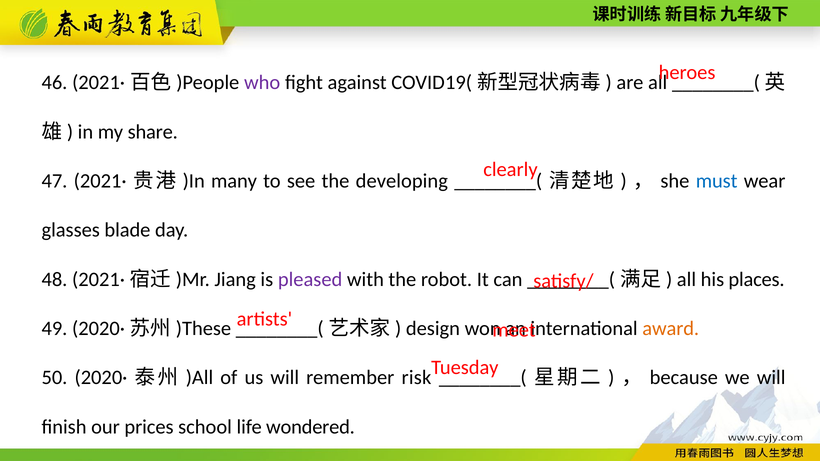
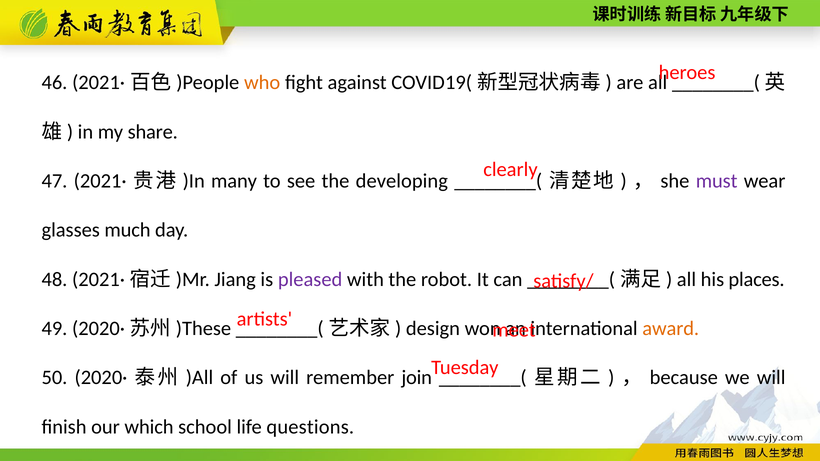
who colour: purple -> orange
must colour: blue -> purple
blade: blade -> much
risk: risk -> join
prices: prices -> which
wondered: wondered -> questions
